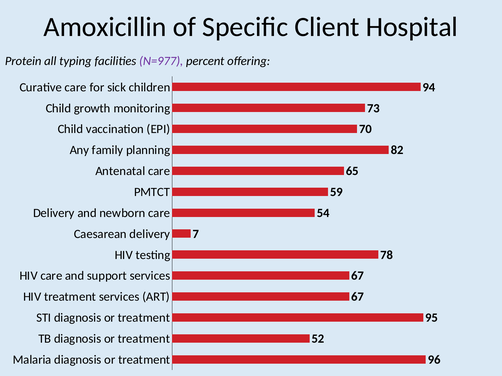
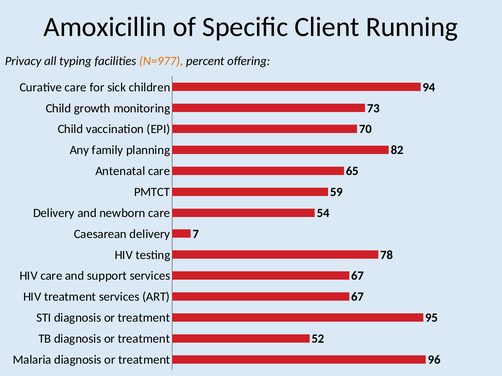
Hospital: Hospital -> Running
Protein: Protein -> Privacy
N=977 colour: purple -> orange
